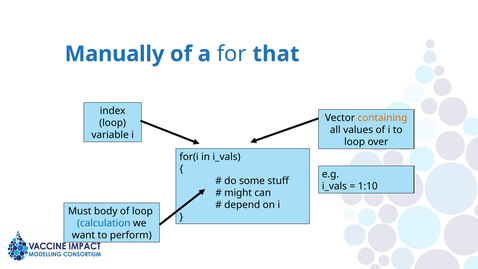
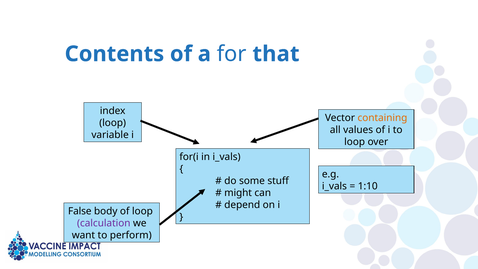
Manually: Manually -> Contents
Must: Must -> False
calculation colour: blue -> purple
